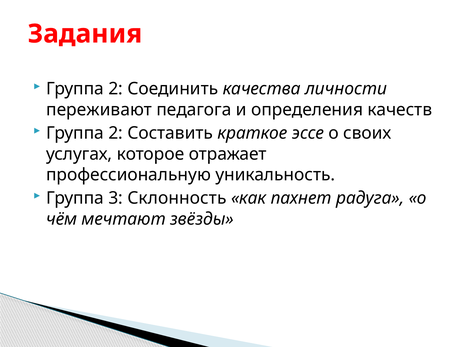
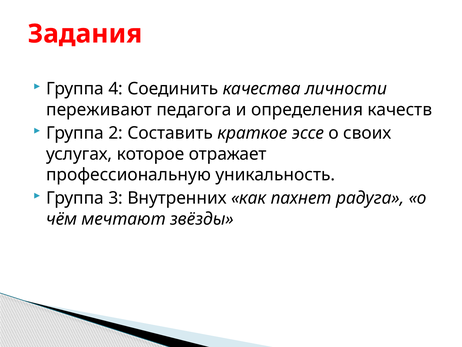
2 at (116, 89): 2 -> 4
Склонность: Склонность -> Внутренних
